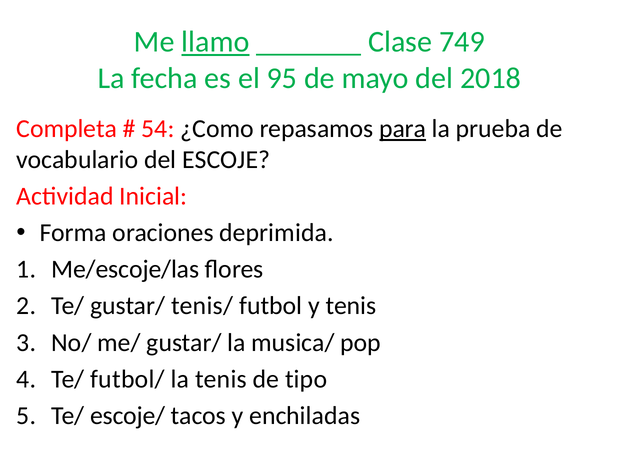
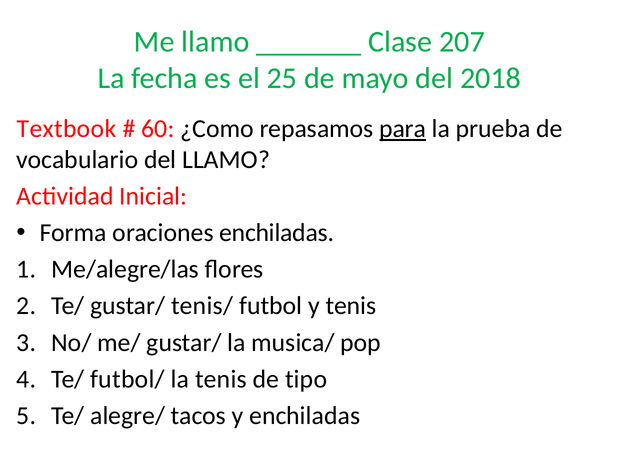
llamo at (215, 42) underline: present -> none
749: 749 -> 207
95: 95 -> 25
Completa: Completa -> Textbook
54: 54 -> 60
del ESCOJE: ESCOJE -> LLAMO
oraciones deprimida: deprimida -> enchiladas
Me/escoje/las: Me/escoje/las -> Me/alegre/las
escoje/: escoje/ -> alegre/
